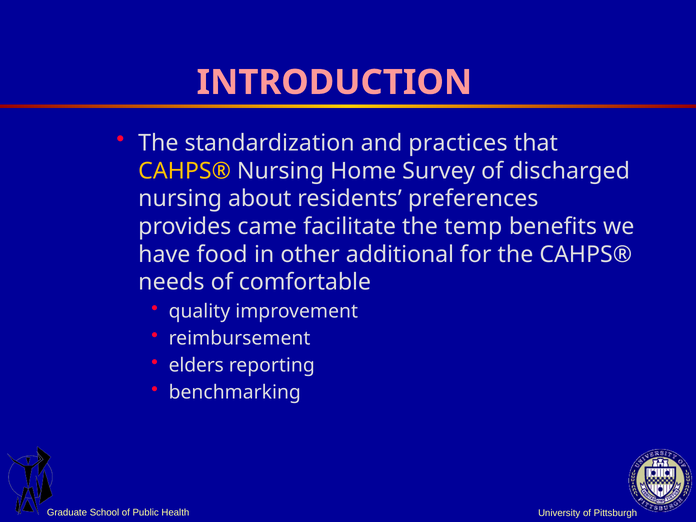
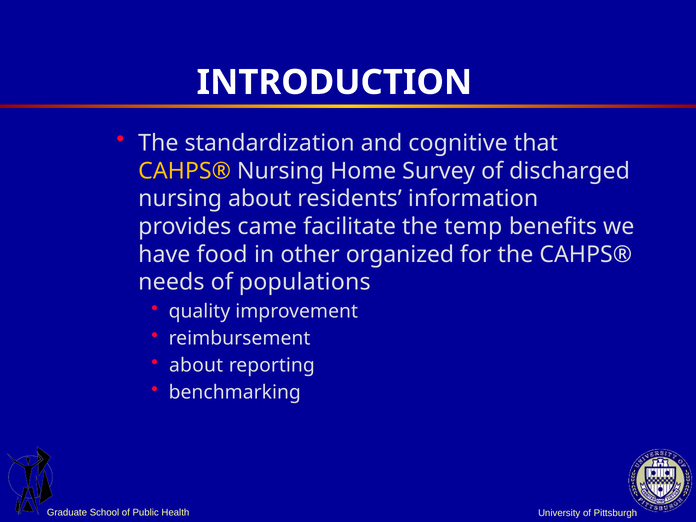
INTRODUCTION colour: pink -> white
practices: practices -> cognitive
preferences: preferences -> information
additional: additional -> organized
comfortable: comfortable -> populations
elders at (196, 365): elders -> about
